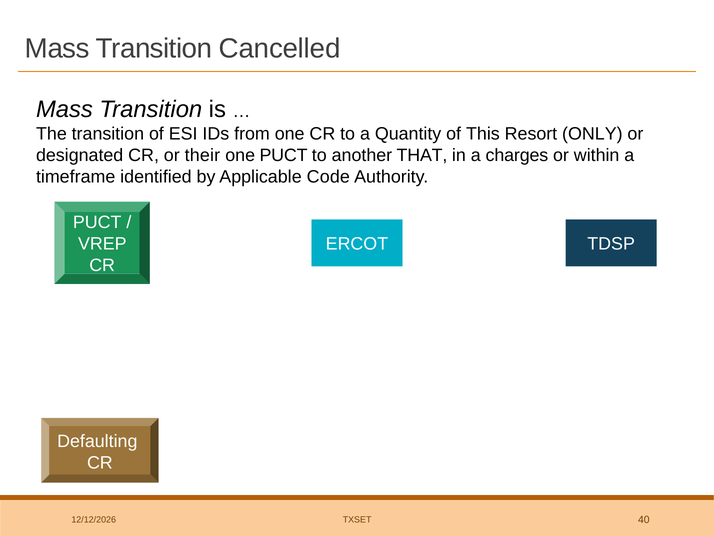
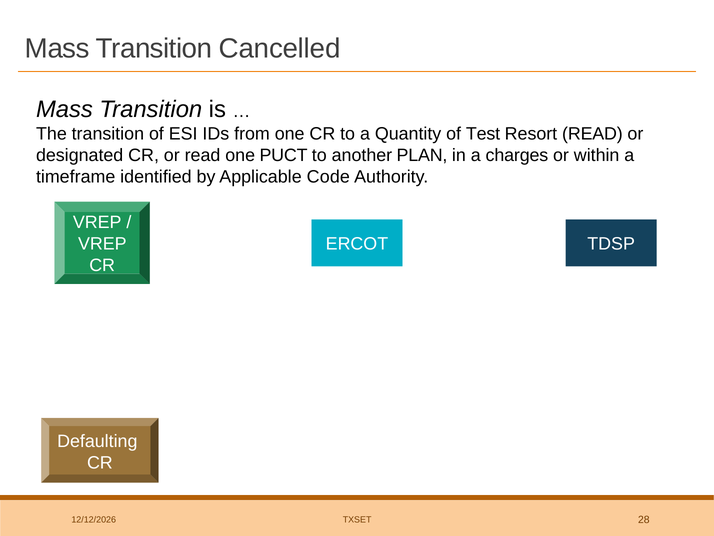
This: This -> Test
Resort ONLY: ONLY -> READ
or their: their -> read
THAT: THAT -> PLAN
PUCT at (97, 222): PUCT -> VREP
40: 40 -> 28
